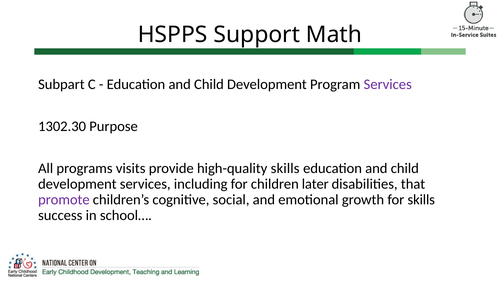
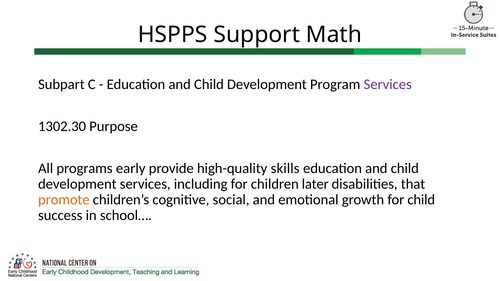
visits: visits -> early
promote colour: purple -> orange
for skills: skills -> child
